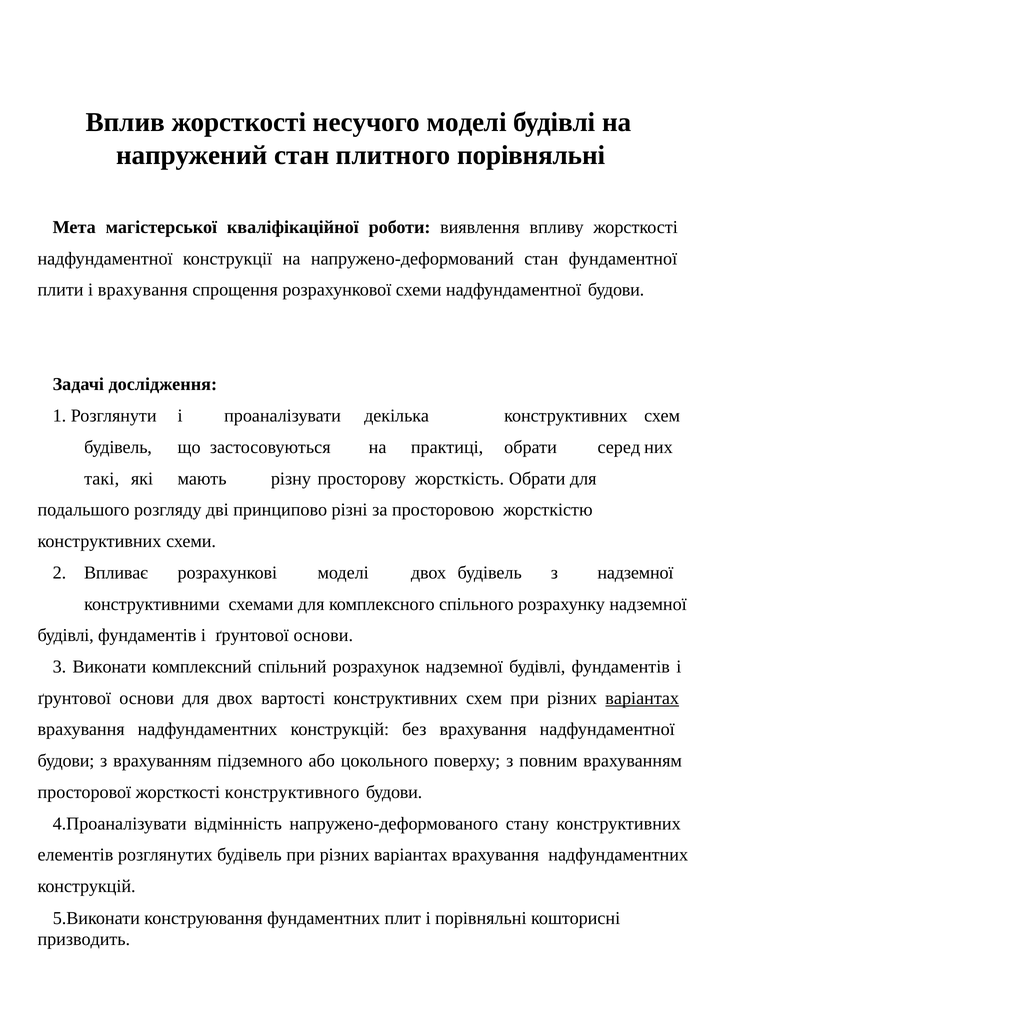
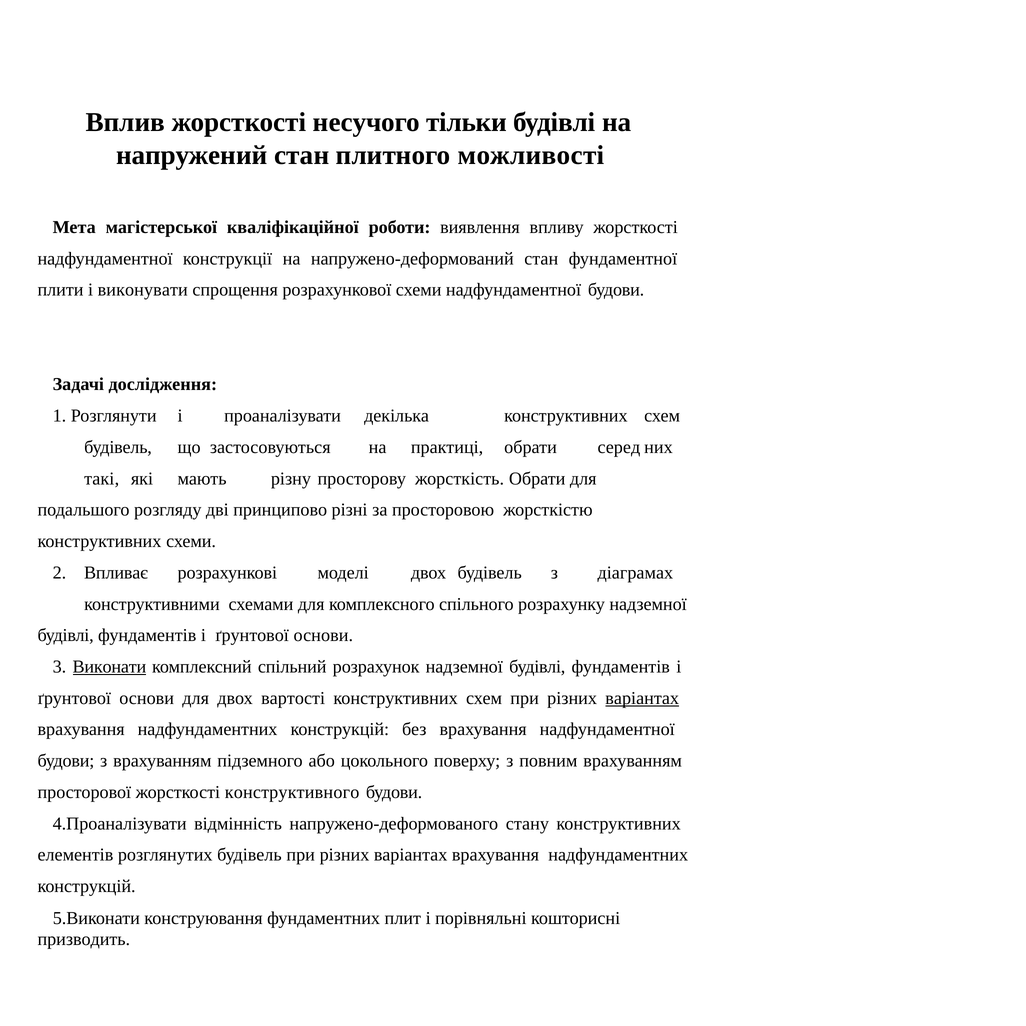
несучого моделі: моделі -> тільки
плитного порівняльні: порівняльні -> можливості
і врахування: врахування -> виконувати
з надземної: надземної -> діаграмах
Виконати underline: none -> present
